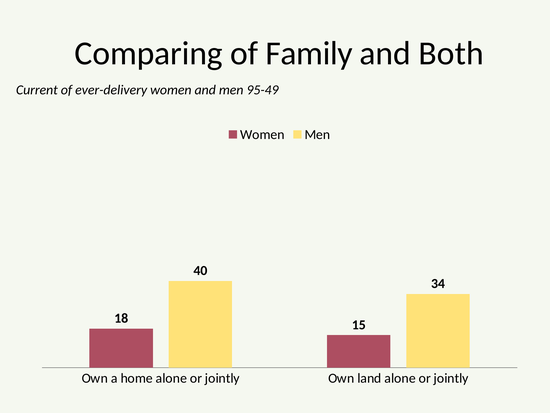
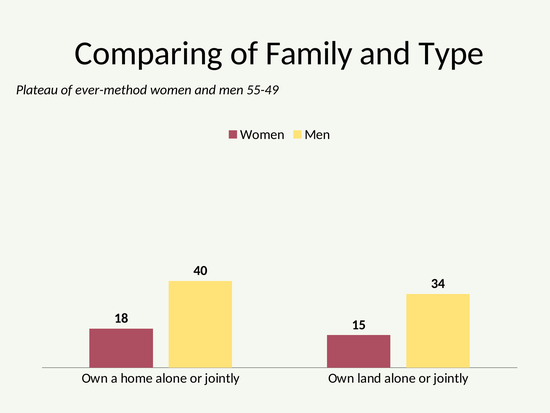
Both: Both -> Type
Current: Current -> Plateau
ever-delivery: ever-delivery -> ever-method
95-49: 95-49 -> 55-49
